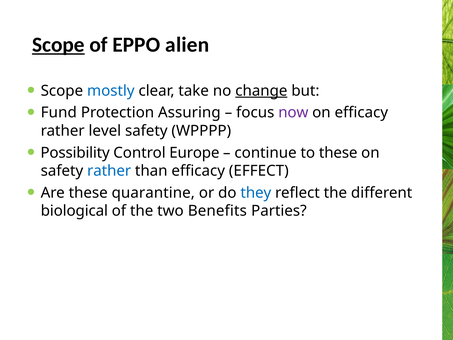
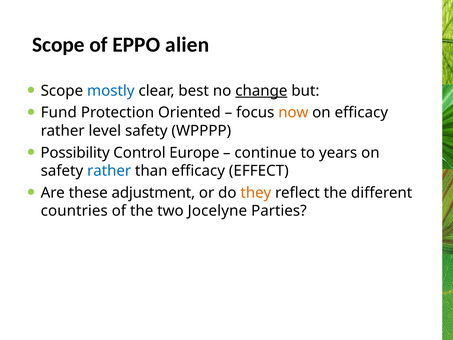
Scope at (58, 45) underline: present -> none
take: take -> best
Assuring: Assuring -> Oriented
now colour: purple -> orange
to these: these -> years
quarantine: quarantine -> adjustment
they colour: blue -> orange
biological: biological -> countries
Benefits: Benefits -> Jocelyne
